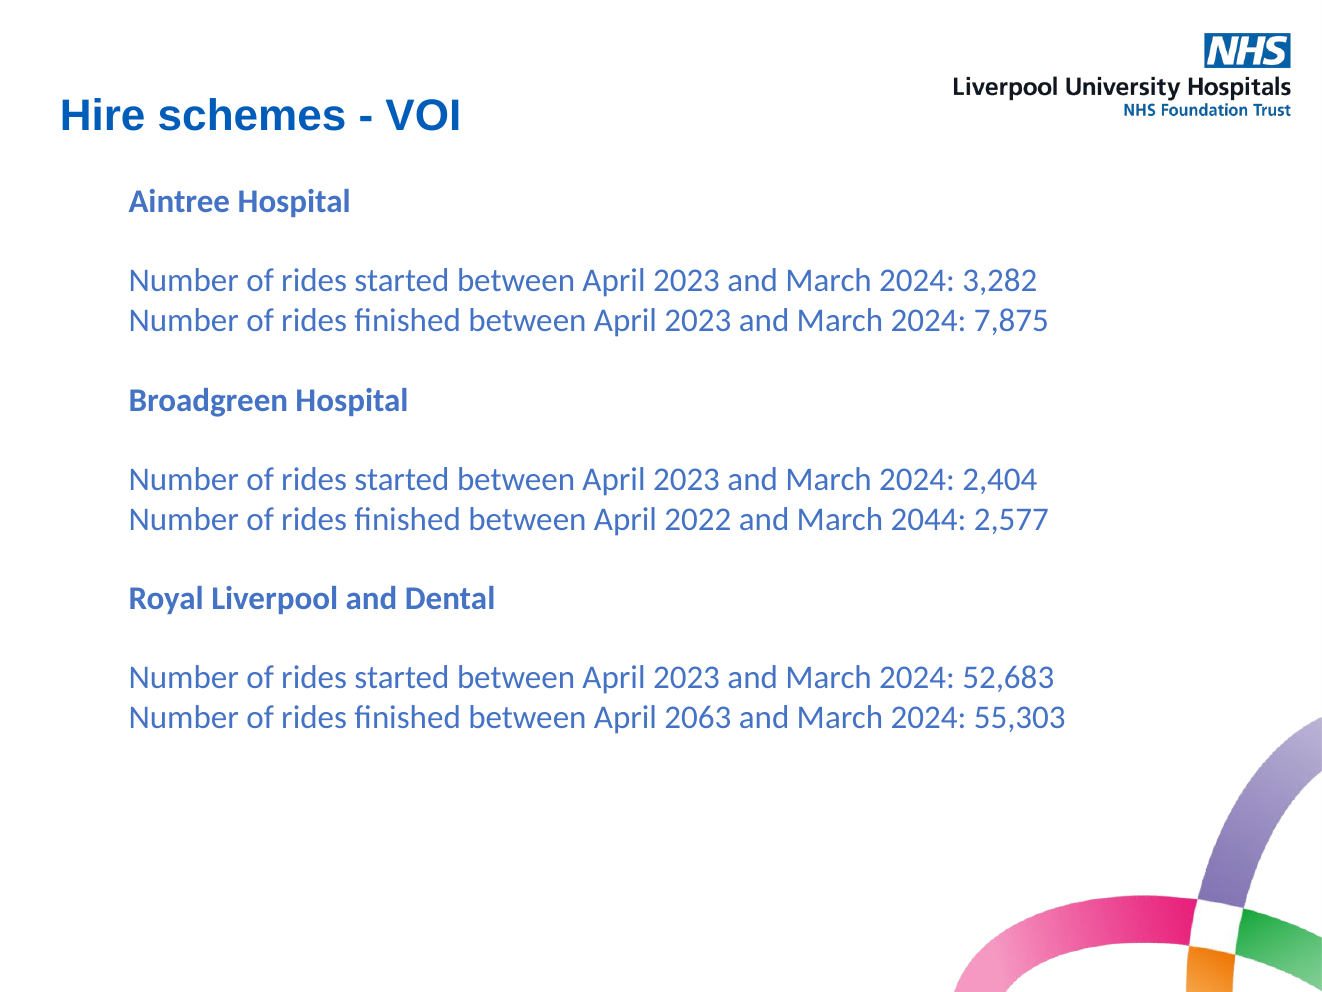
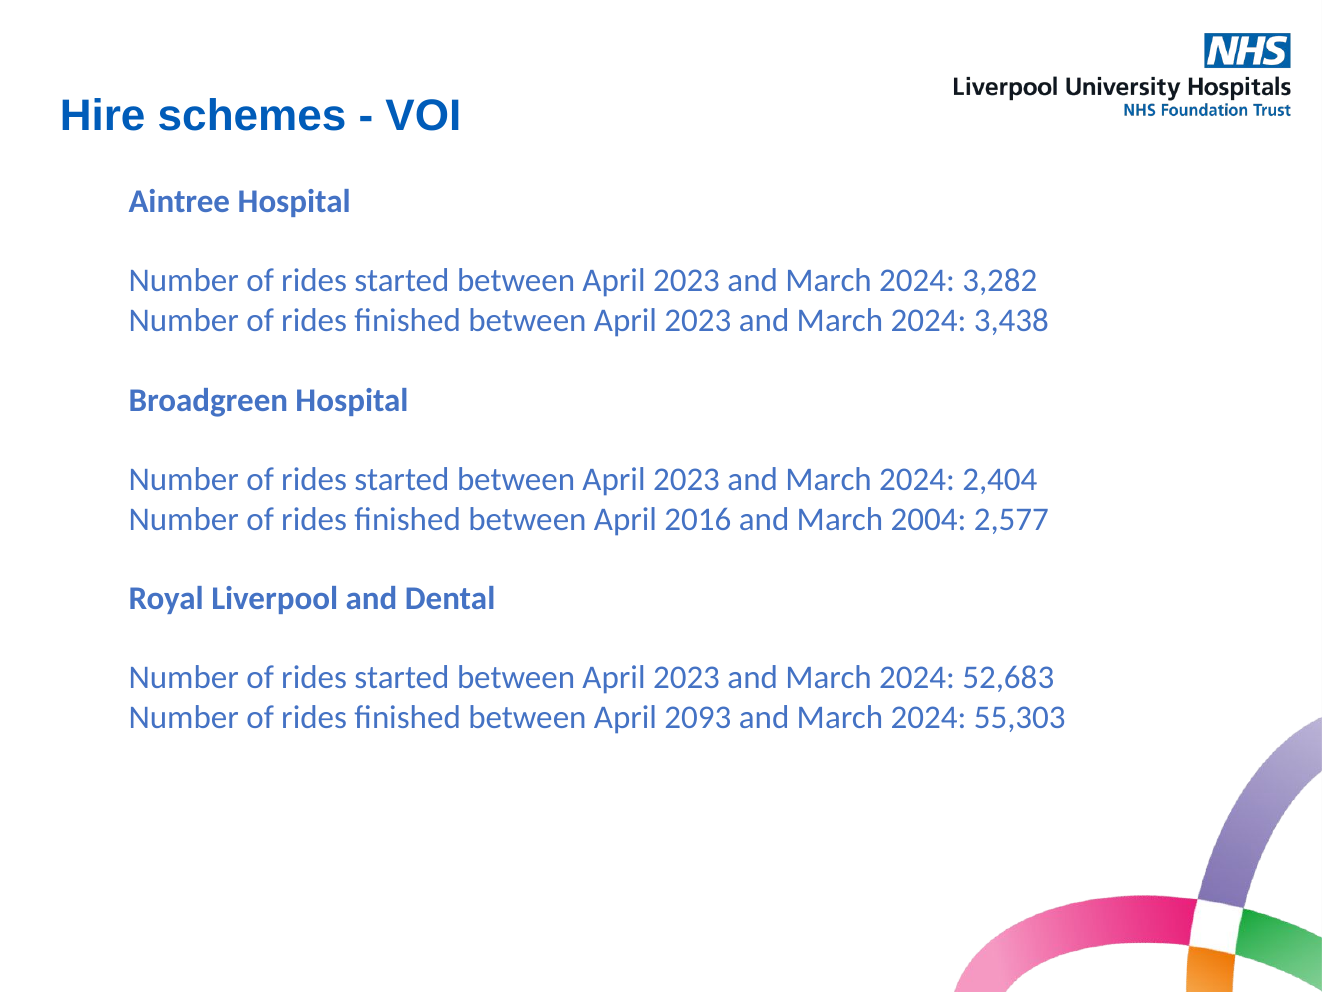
7,875: 7,875 -> 3,438
2022: 2022 -> 2016
2044: 2044 -> 2004
2063: 2063 -> 2093
